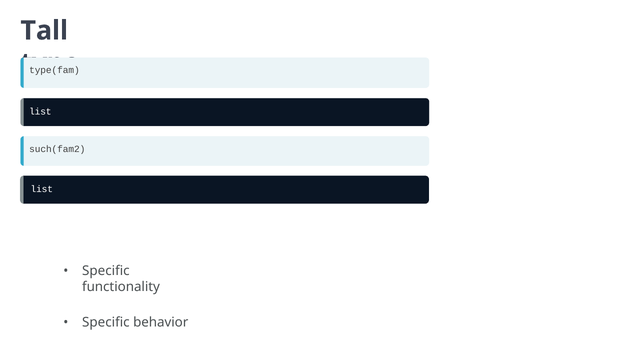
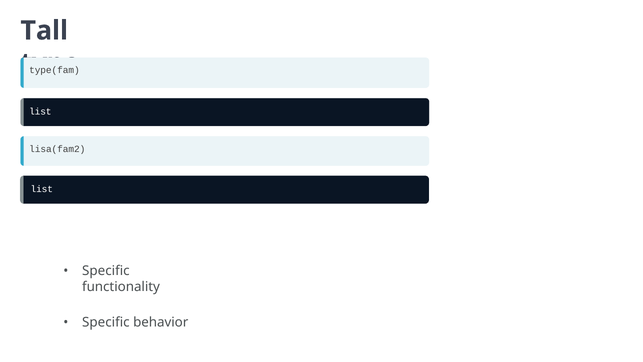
such(fam2: such(fam2 -> lisa(fam2
